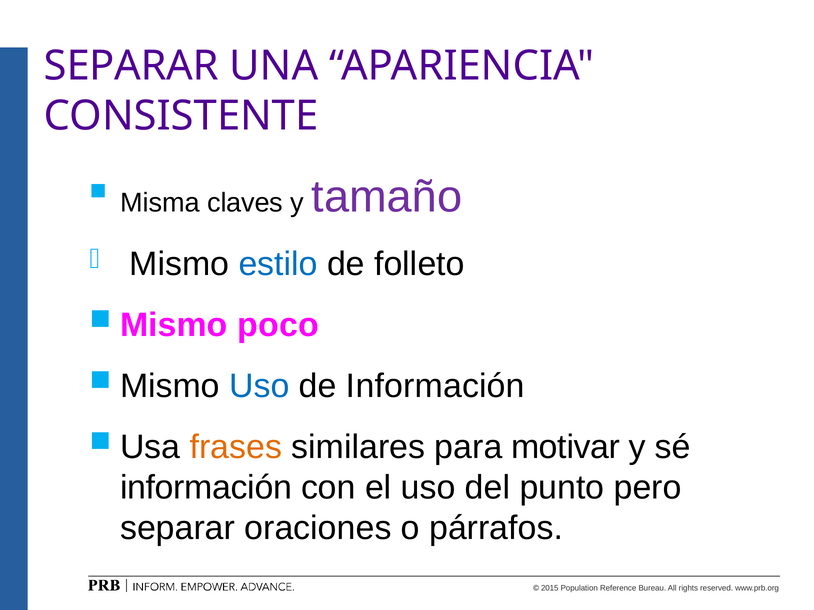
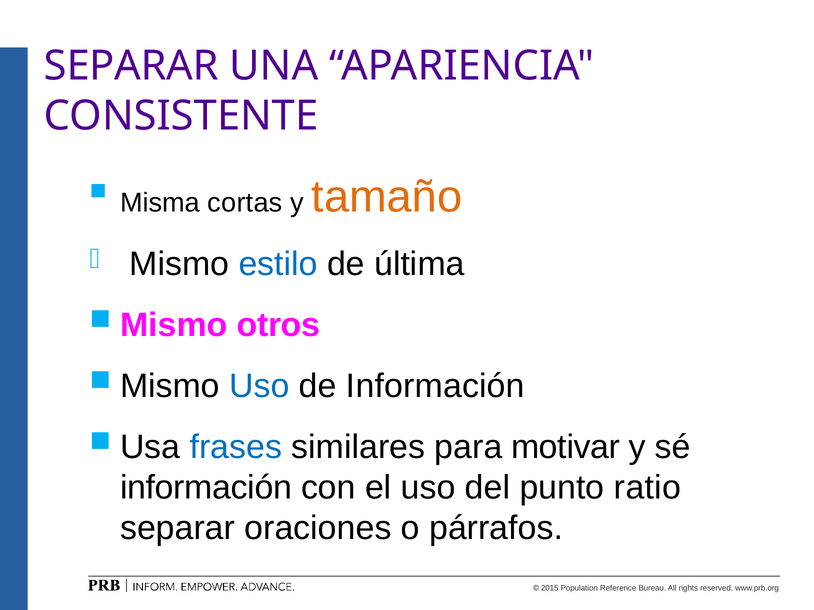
claves: claves -> cortas
tamaño colour: purple -> orange
folleto: folleto -> última
poco: poco -> otros
frases colour: orange -> blue
pero: pero -> ratio
